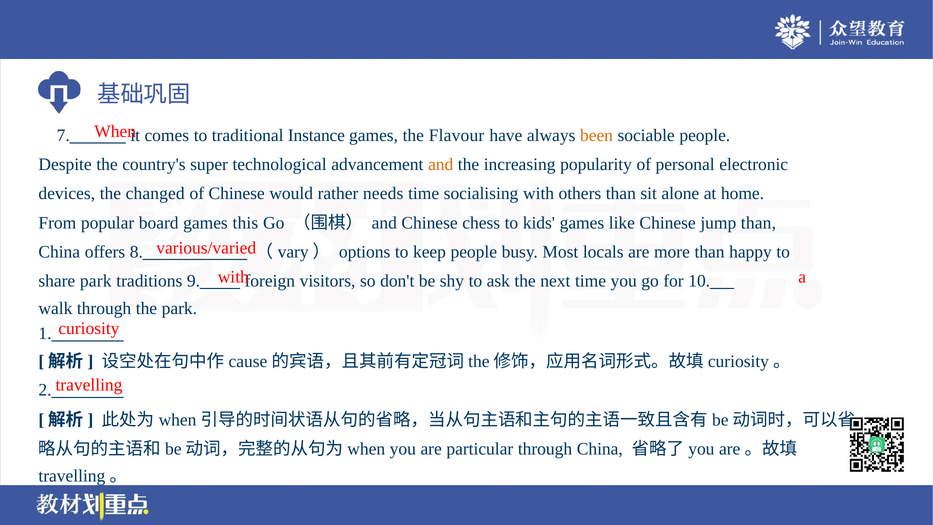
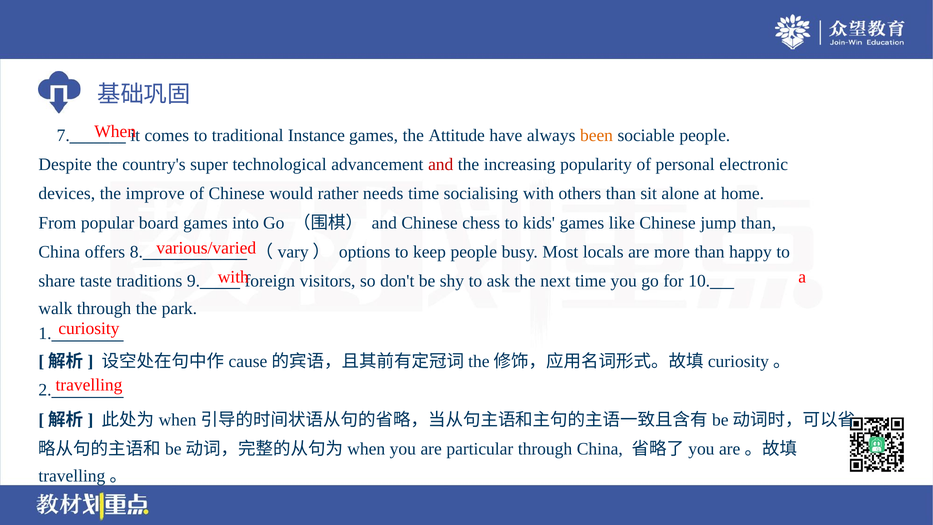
Flavour: Flavour -> Attitude
and at (441, 164) colour: orange -> red
changed: changed -> improve
this: this -> into
share park: park -> taste
